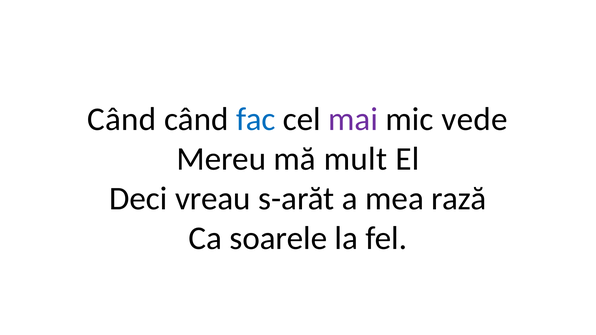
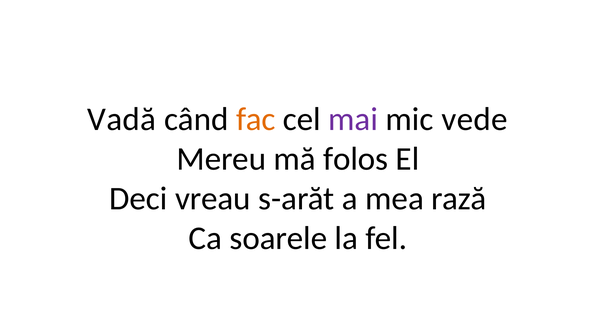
Când at (122, 119): Când -> Vadă
fac colour: blue -> orange
mult: mult -> folos
